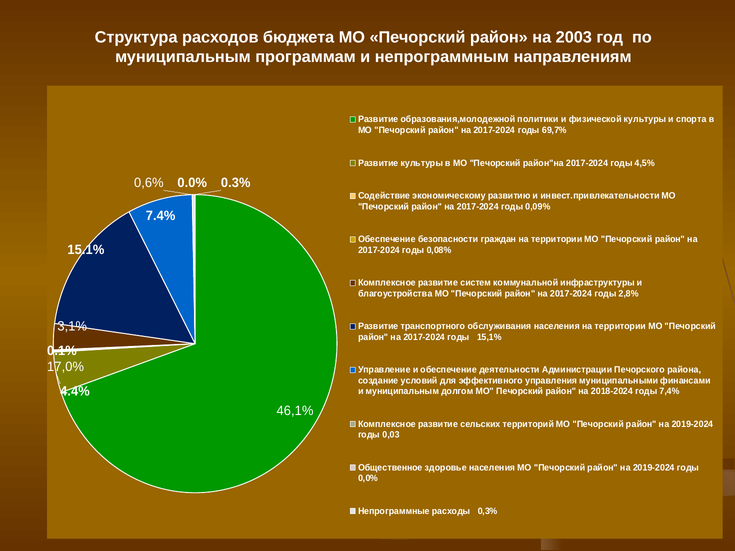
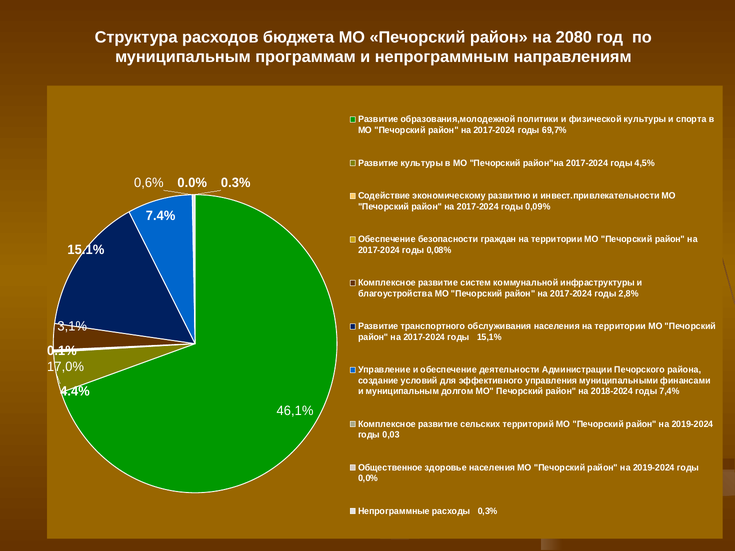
2003: 2003 -> 2080
